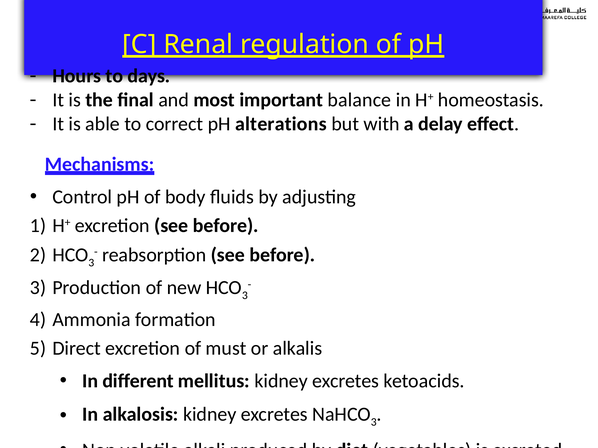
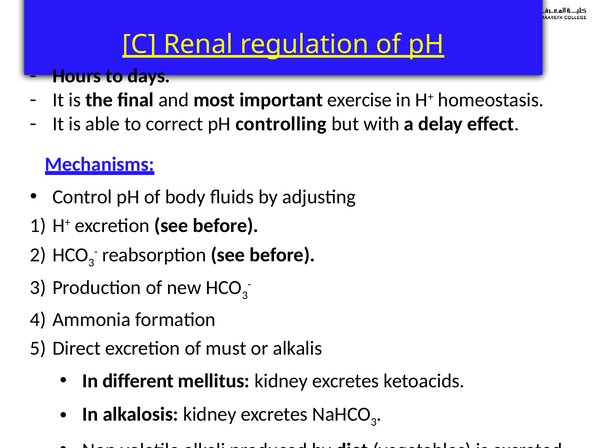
balance: balance -> exercise
alterations: alterations -> controlling
